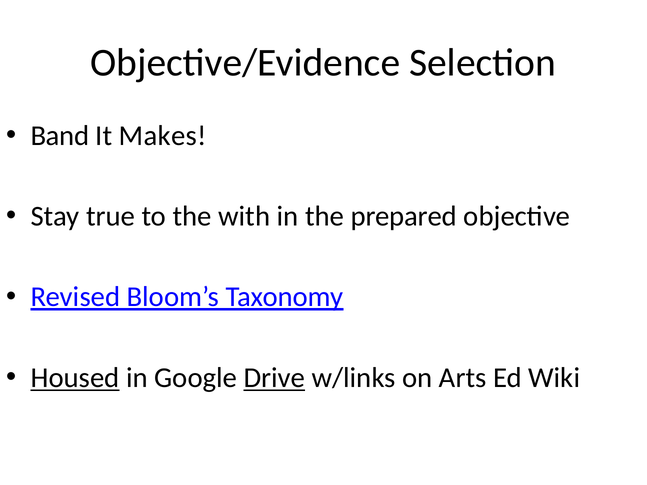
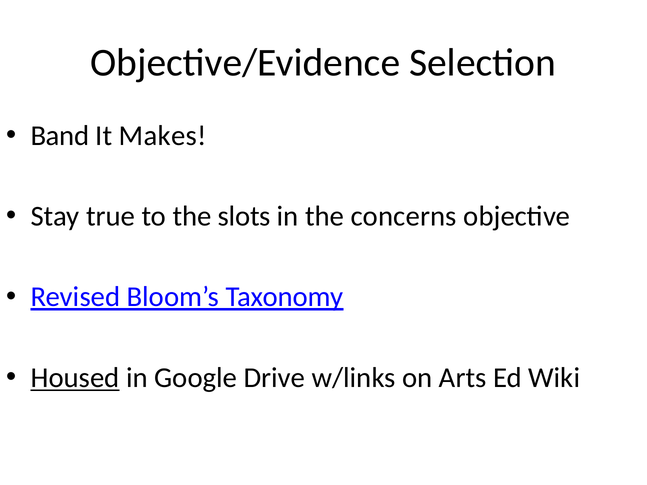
with: with -> slots
prepared: prepared -> concerns
Drive underline: present -> none
